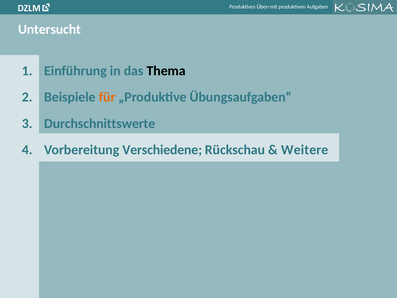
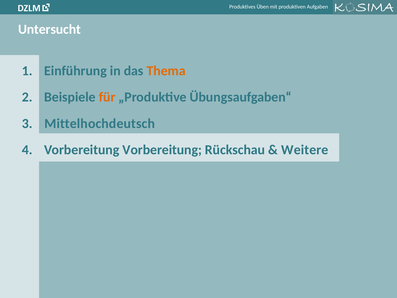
Thema colour: black -> orange
Durchschnittswerte: Durchschnittswerte -> Mittelhochdeutsch
Vorbereitung Verschiedene: Verschiedene -> Vorbereitung
